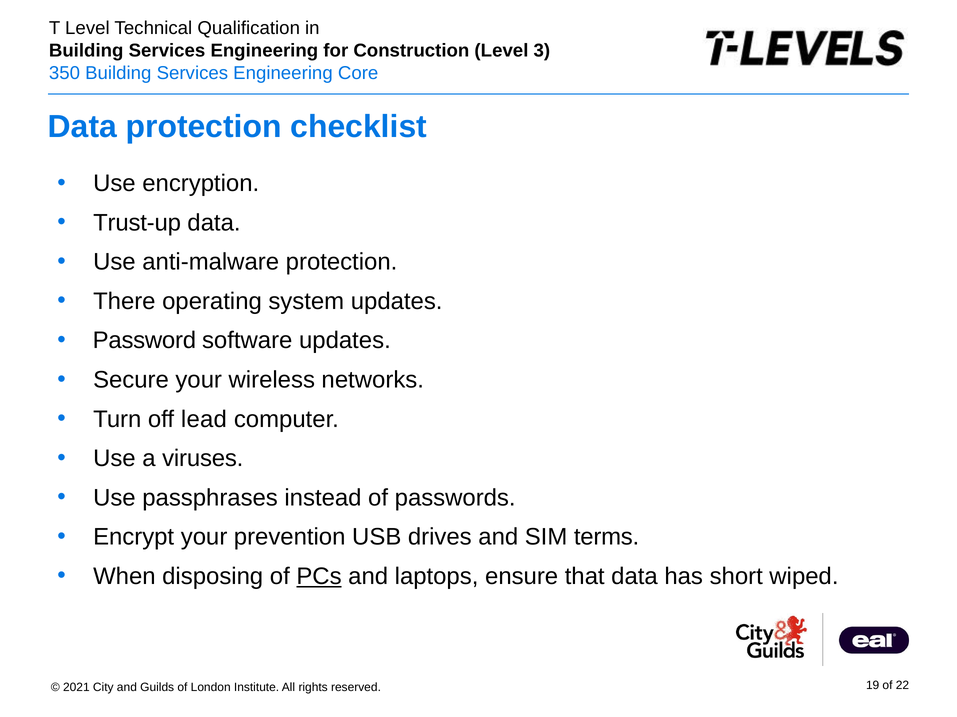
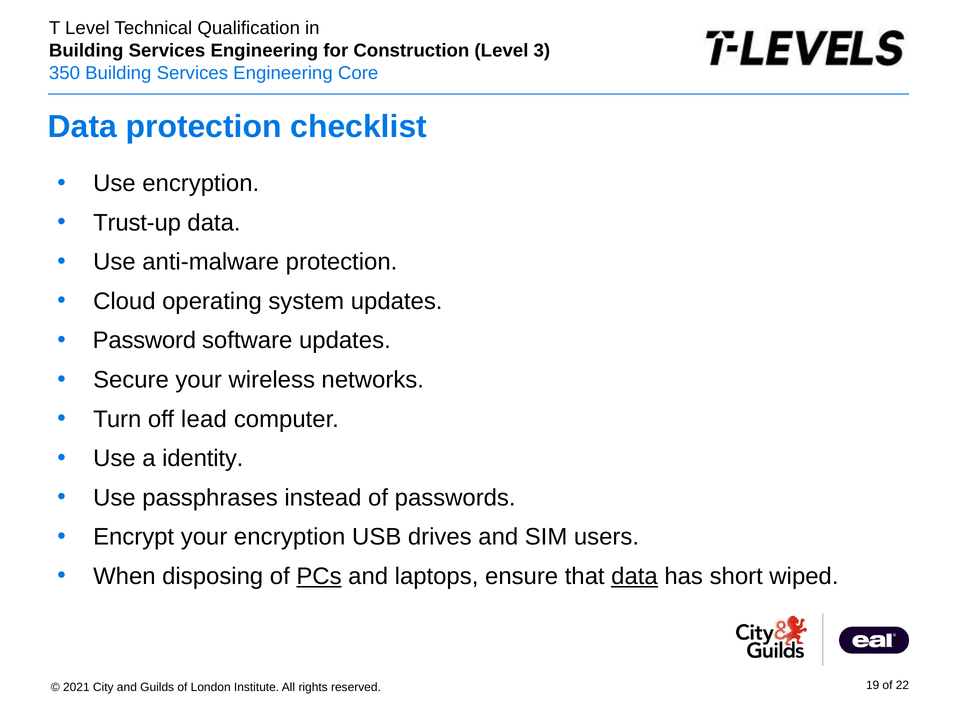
There: There -> Cloud
viruses: viruses -> identity
your prevention: prevention -> encryption
terms: terms -> users
data at (634, 577) underline: none -> present
